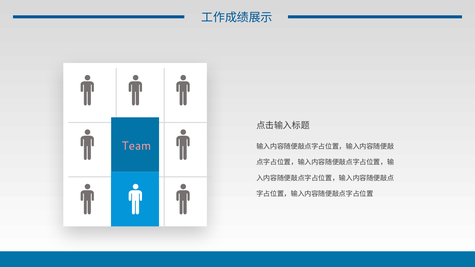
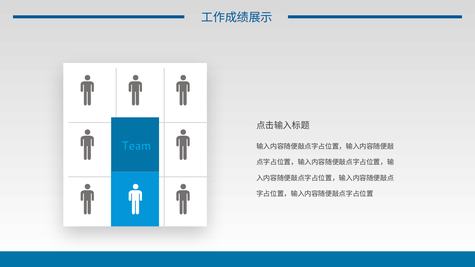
Team colour: pink -> light blue
